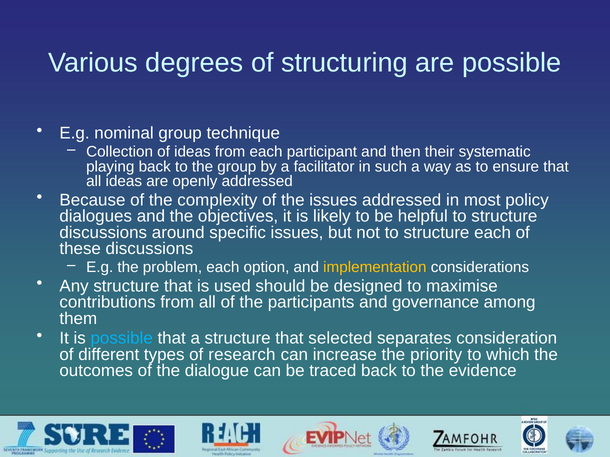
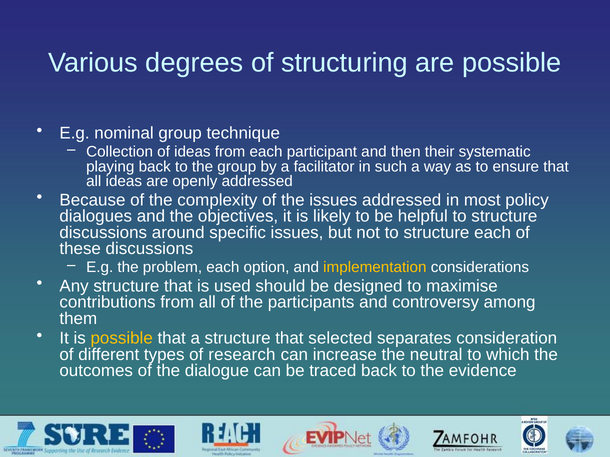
governance: governance -> controversy
possible at (122, 339) colour: light blue -> yellow
priority: priority -> neutral
